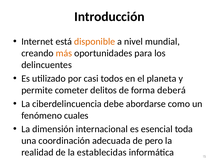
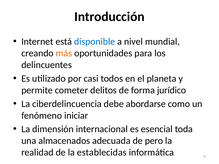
disponible colour: orange -> blue
deberá: deberá -> jurídico
cuales: cuales -> iniciar
coordinación: coordinación -> almacenados
